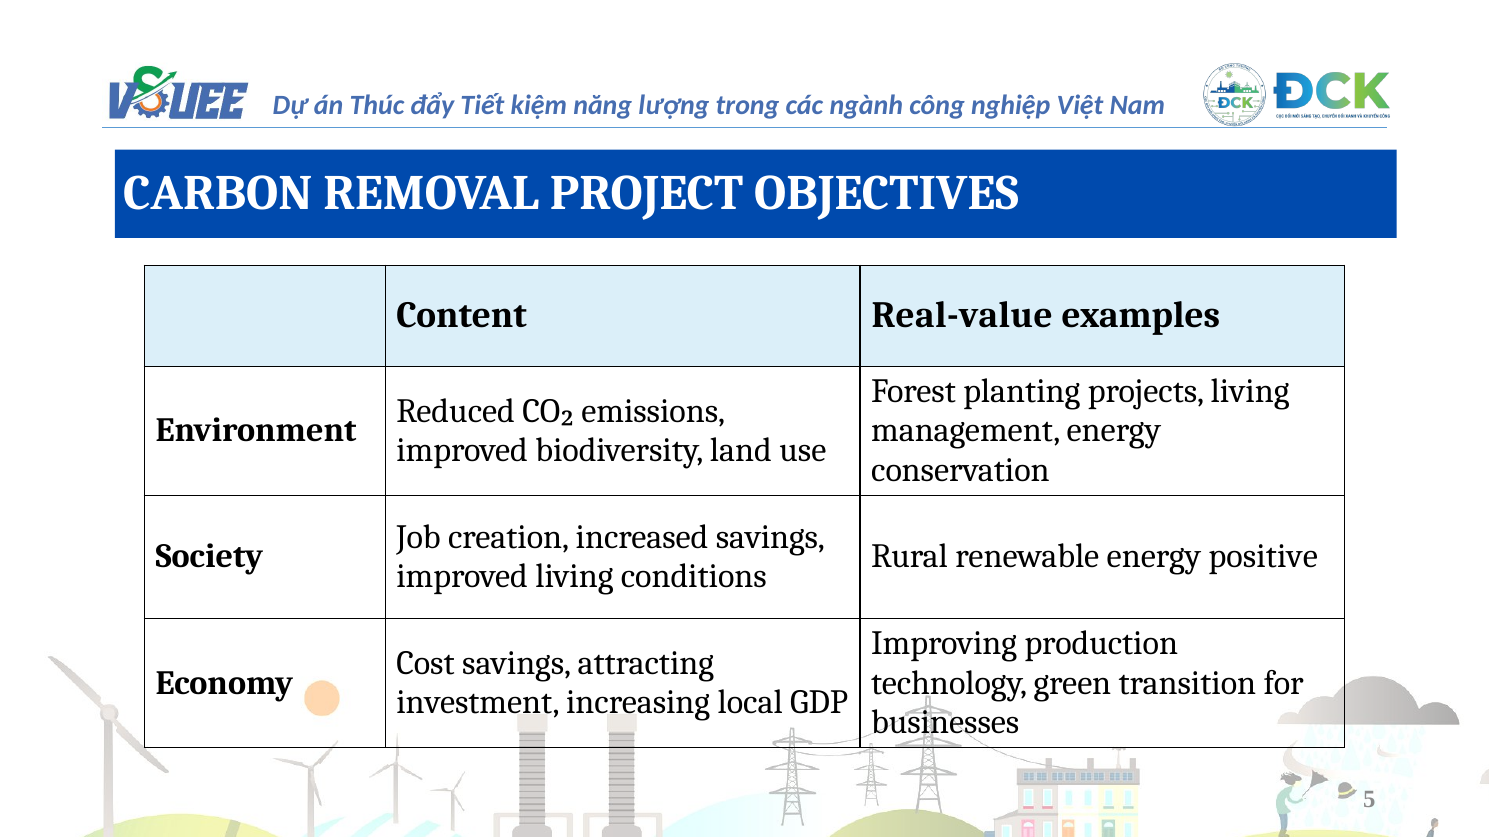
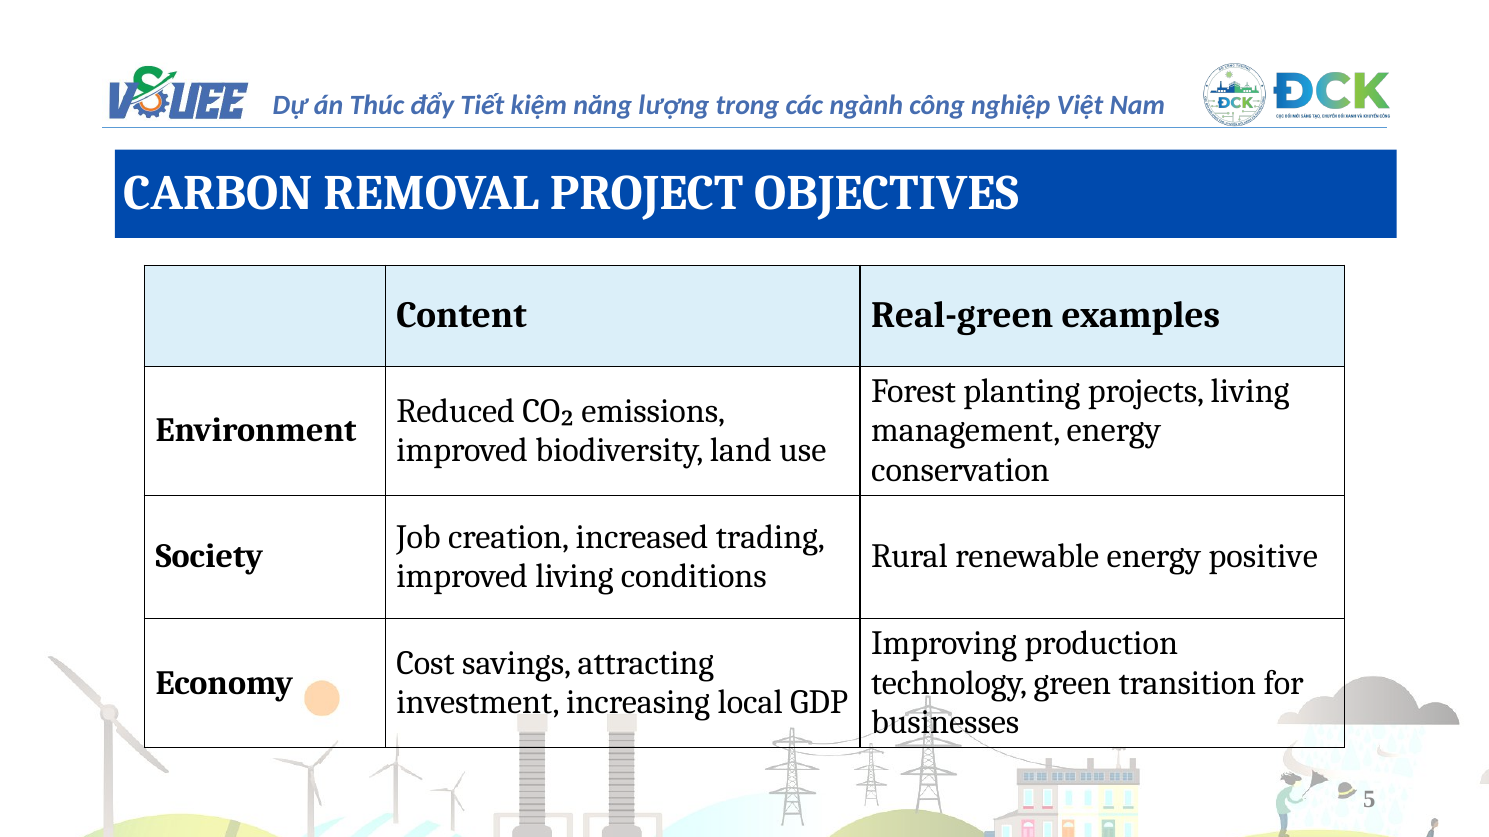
Real-value: Real-value -> Real-green
increased savings: savings -> trading
